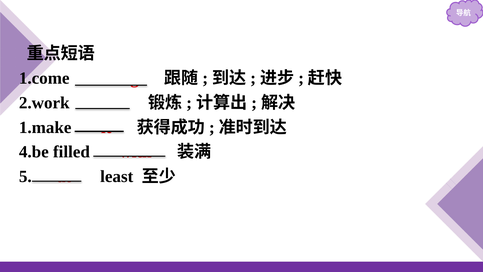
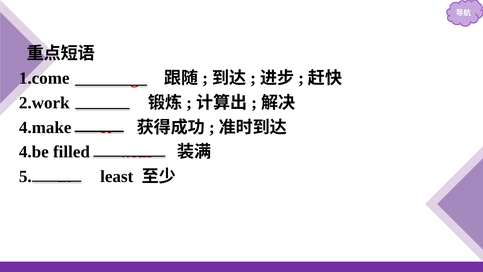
1.make: 1.make -> 4.make
